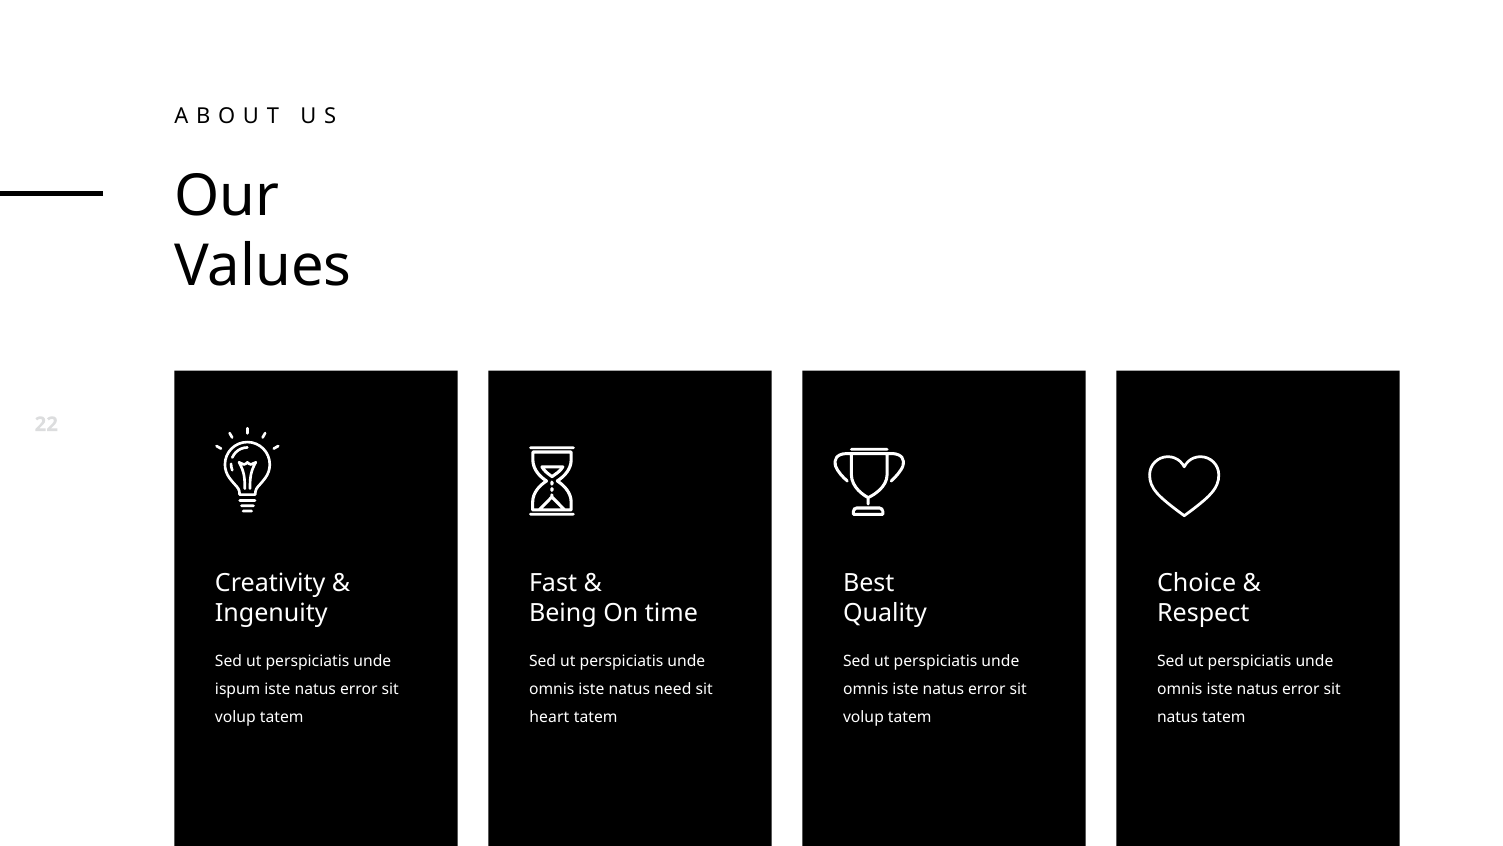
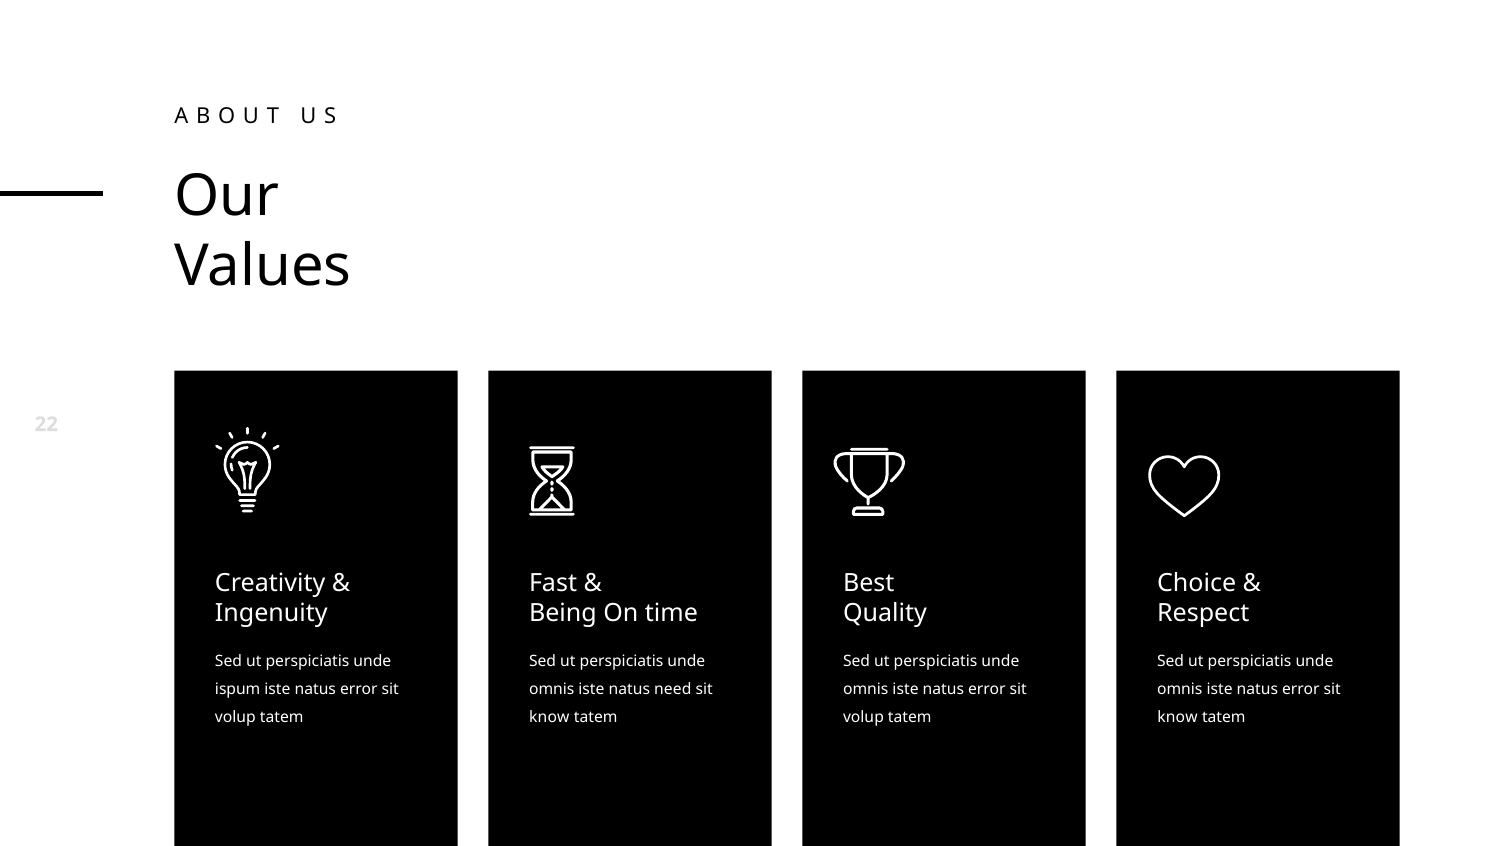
heart at (549, 717): heart -> know
natus at (1178, 717): natus -> know
